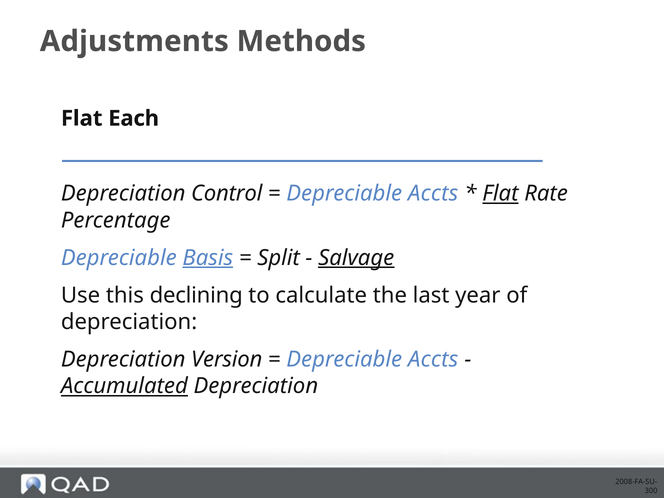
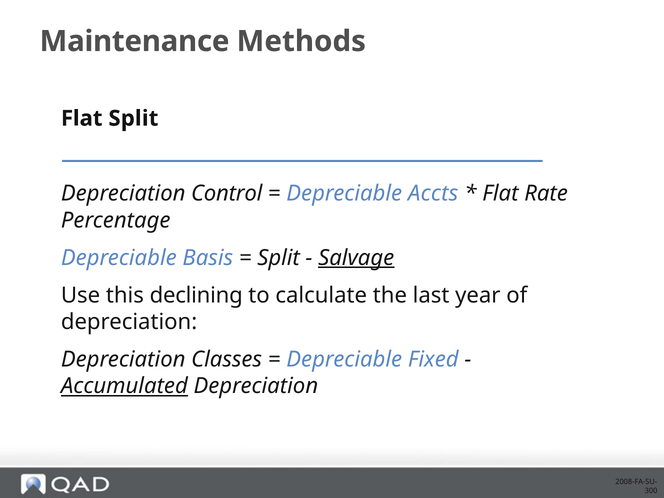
Adjustments: Adjustments -> Maintenance
Flat Each: Each -> Split
Flat at (500, 194) underline: present -> none
Basis underline: present -> none
Version: Version -> Classes
Accts at (433, 360): Accts -> Fixed
